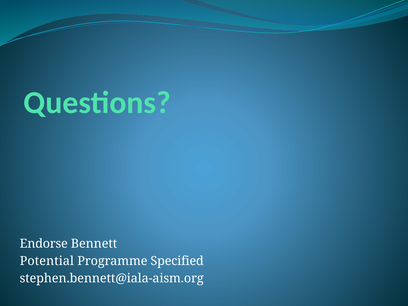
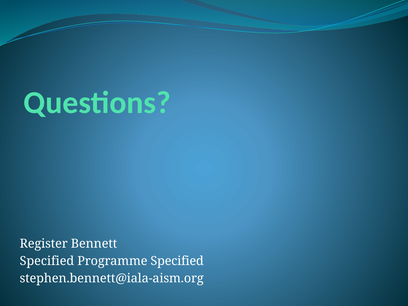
Endorse: Endorse -> Register
Potential at (47, 261): Potential -> Specified
